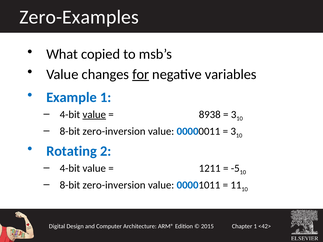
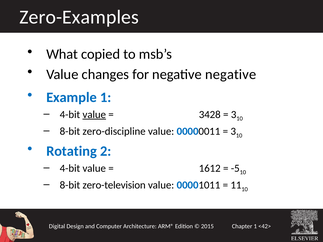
for underline: present -> none
negative variables: variables -> negative
8938: 8938 -> 3428
zero-inversion at (114, 131): zero-inversion -> zero-discipline
1211: 1211 -> 1612
zero-inversion at (114, 185): zero-inversion -> zero-television
